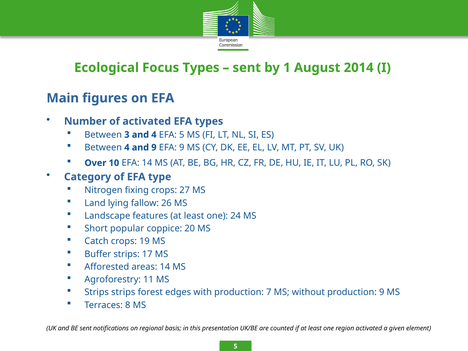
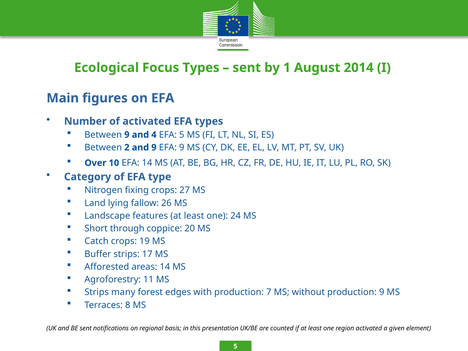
Between 3: 3 -> 9
Between 4: 4 -> 2
popular: popular -> through
Strips strips: strips -> many
